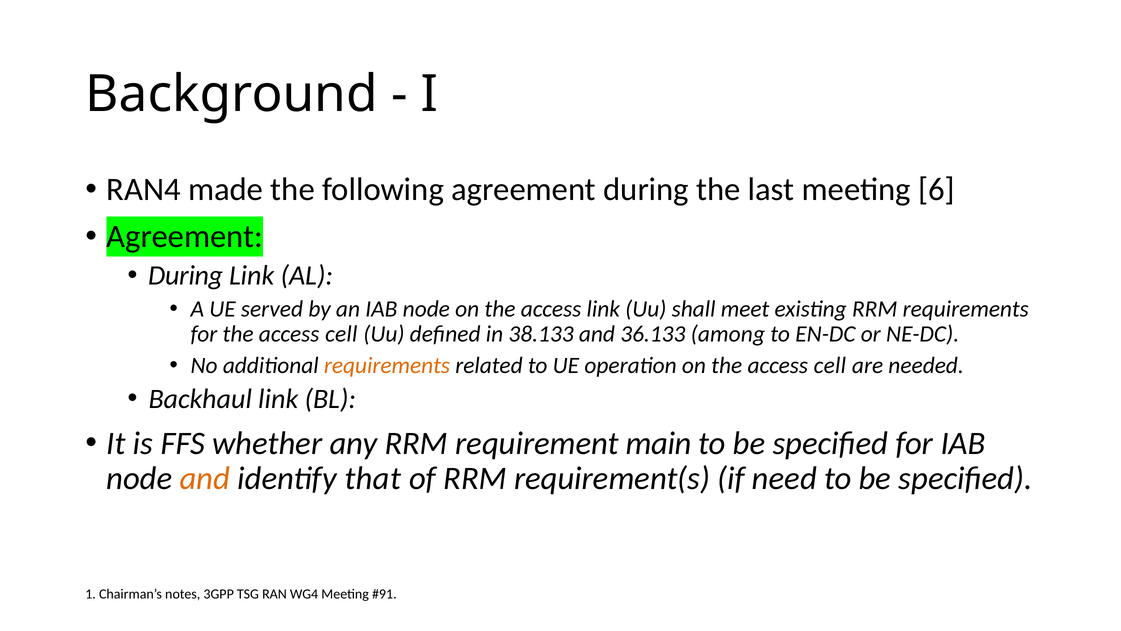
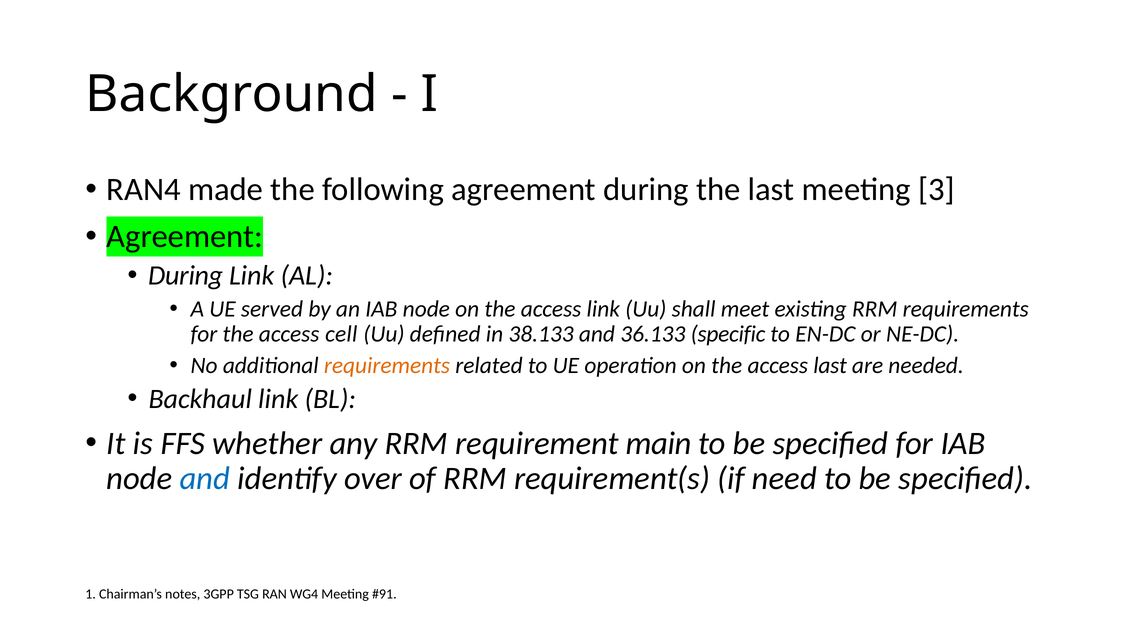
6: 6 -> 3
among: among -> specific
on the access cell: cell -> last
and at (205, 478) colour: orange -> blue
that: that -> over
